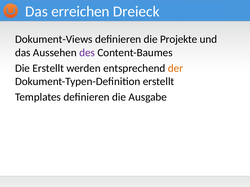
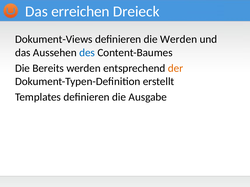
die Projekte: Projekte -> Werden
des colour: purple -> blue
Die Erstellt: Erstellt -> Bereits
